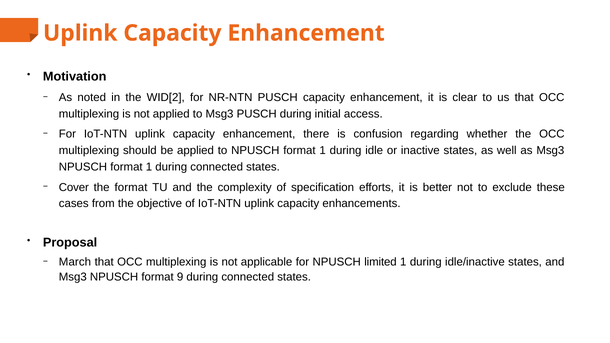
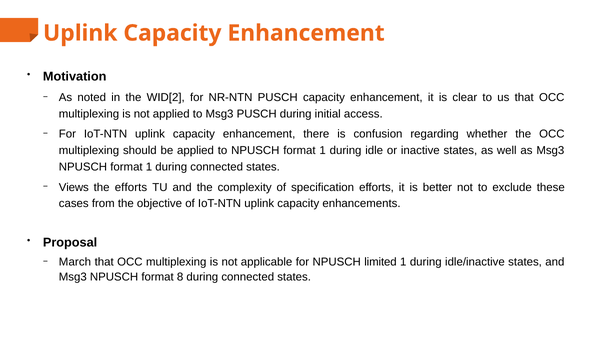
Cover: Cover -> Views
the format: format -> efforts
9: 9 -> 8
